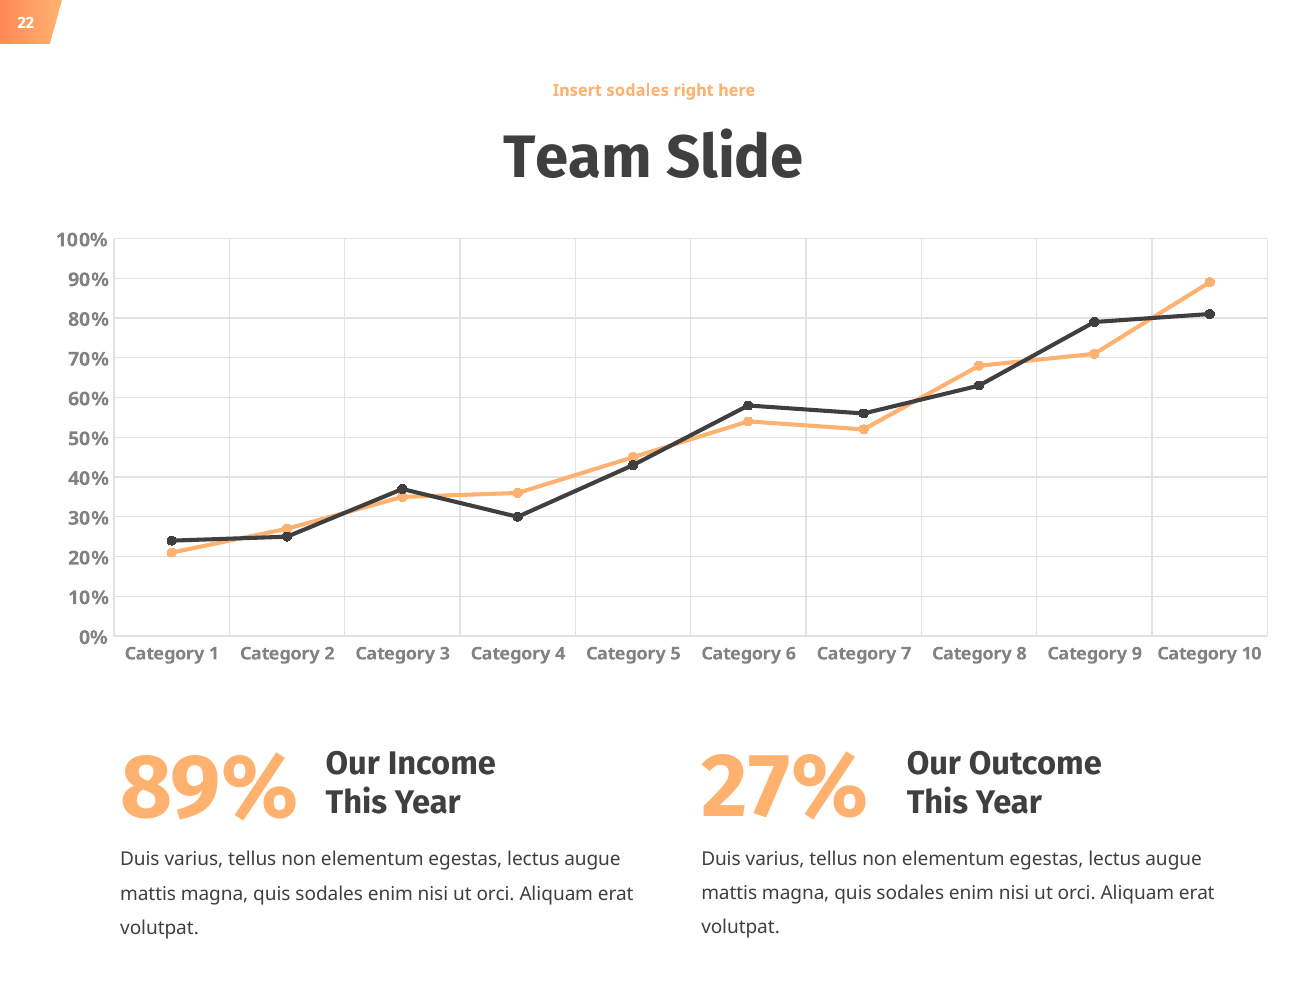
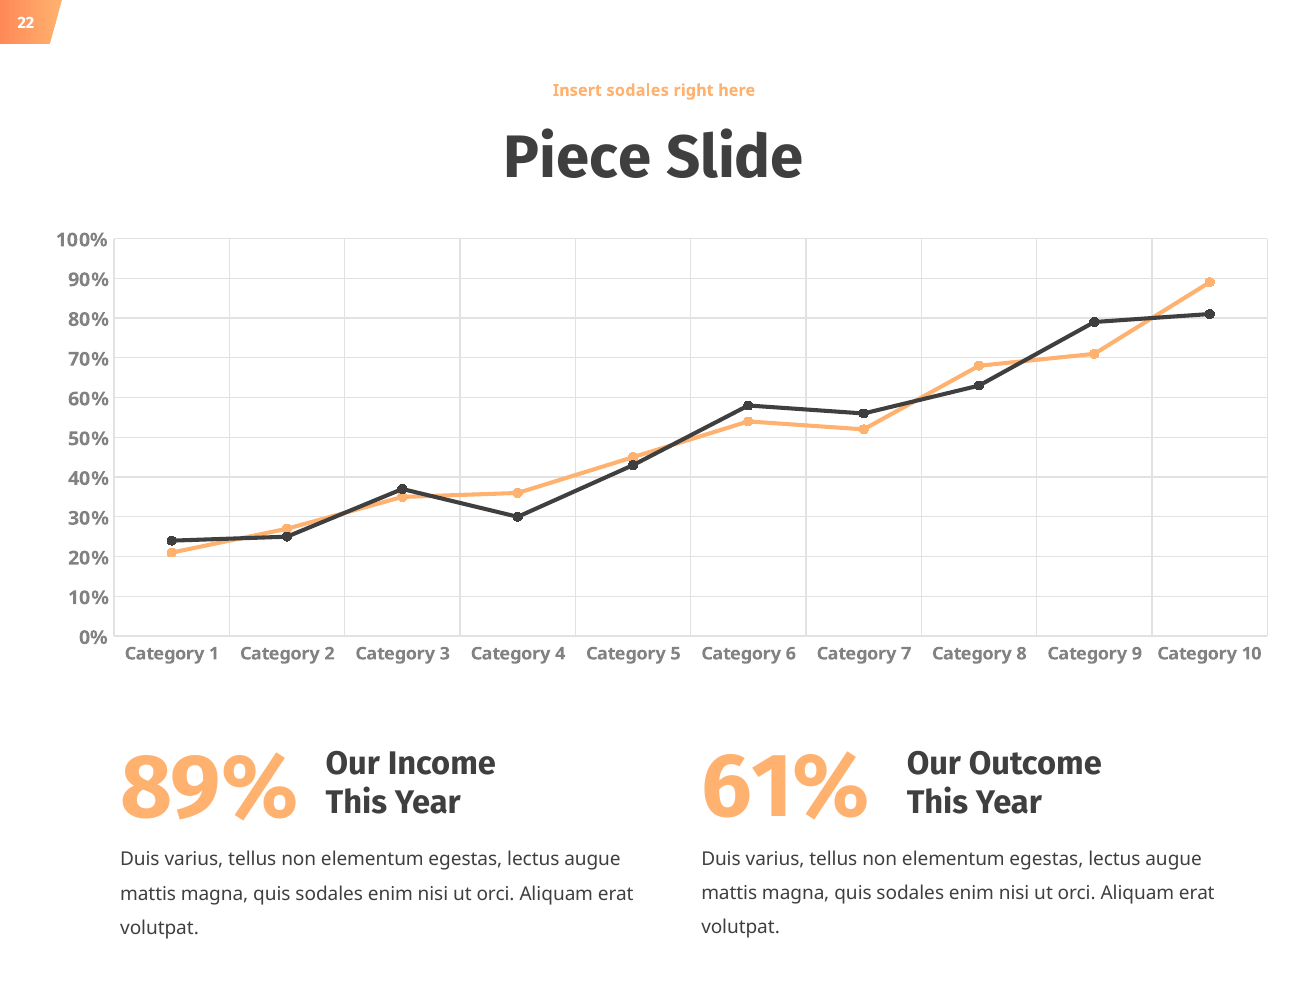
Team: Team -> Piece
27%: 27% -> 61%
